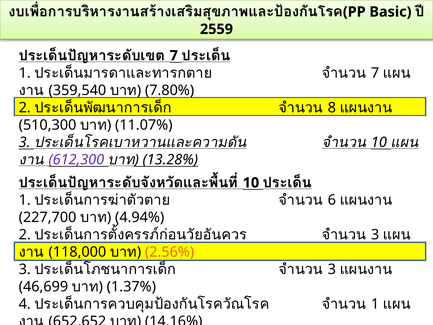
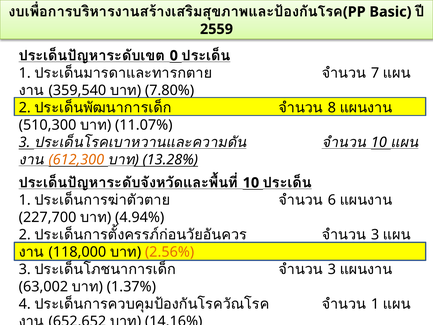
7 at (174, 56): 7 -> 0
612,300 colour: purple -> orange
46,699: 46,699 -> 63,002
